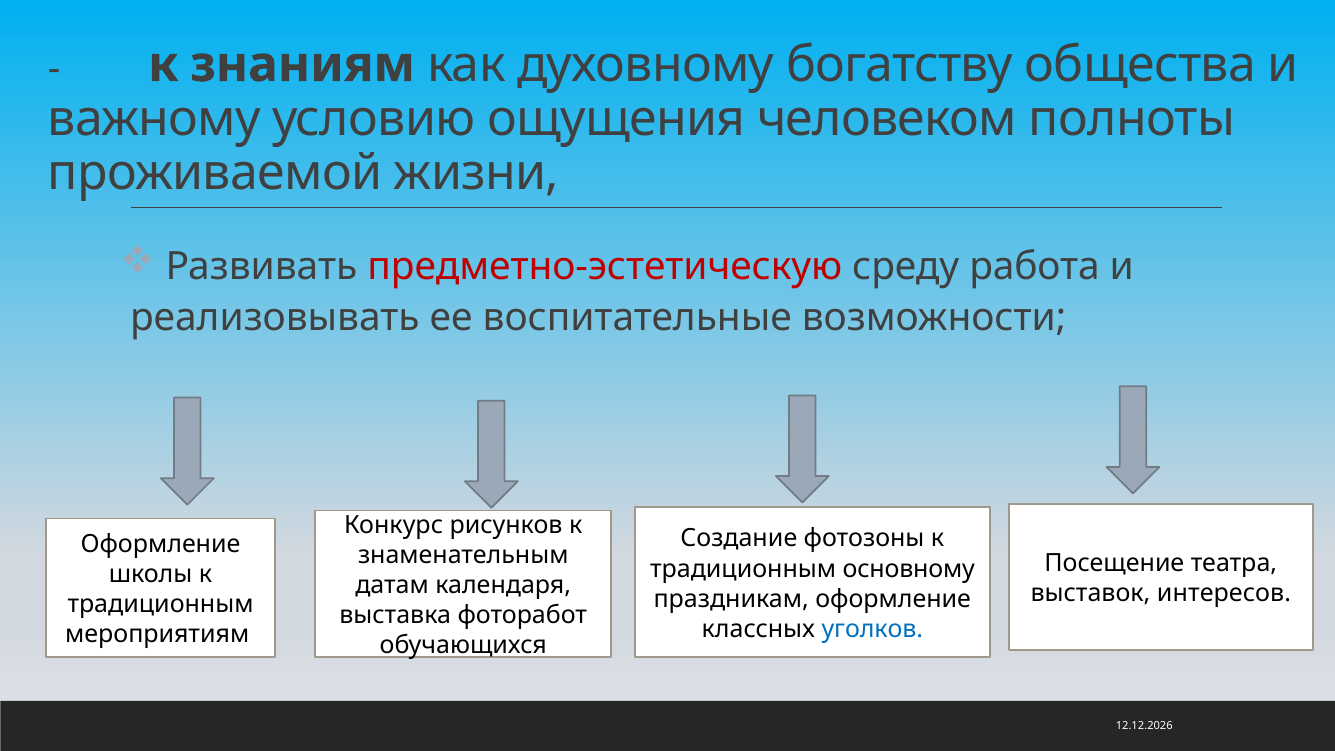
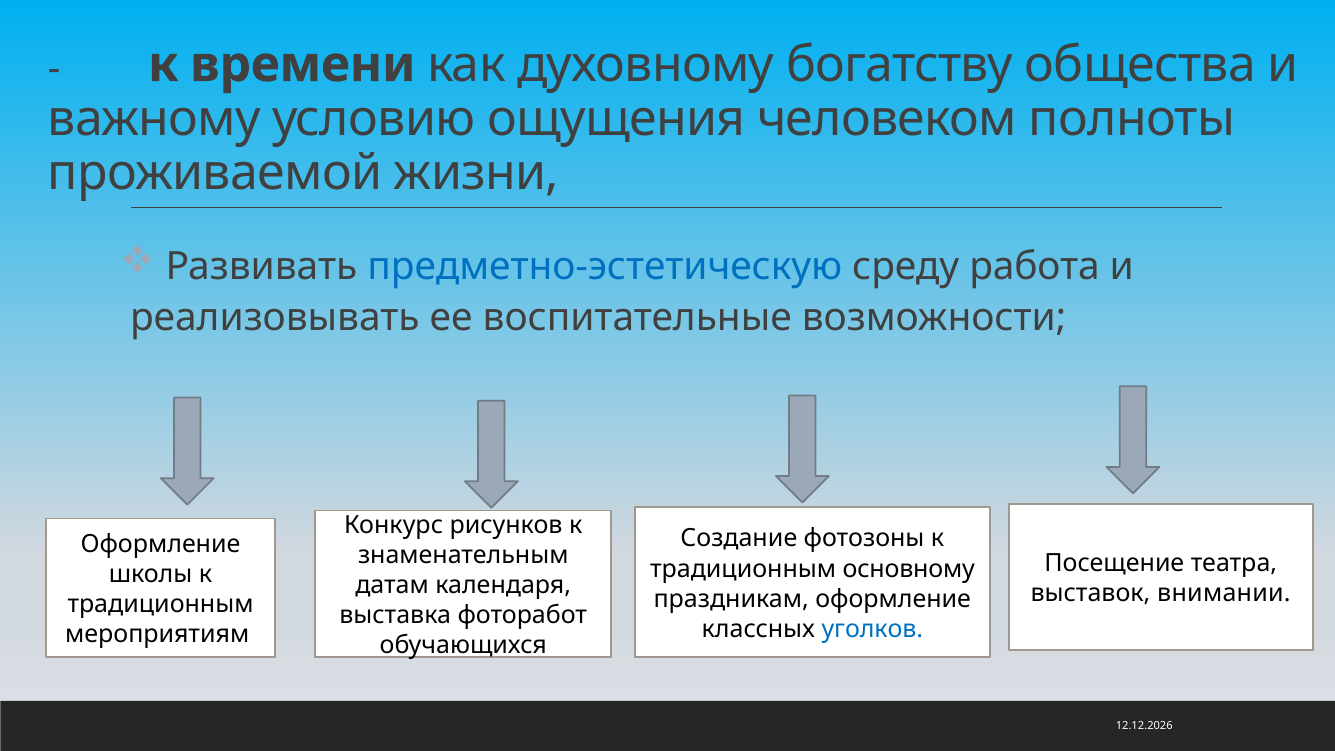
знаниям: знаниям -> времени
предметно-эстетическую colour: red -> blue
интересов: интересов -> внимании
